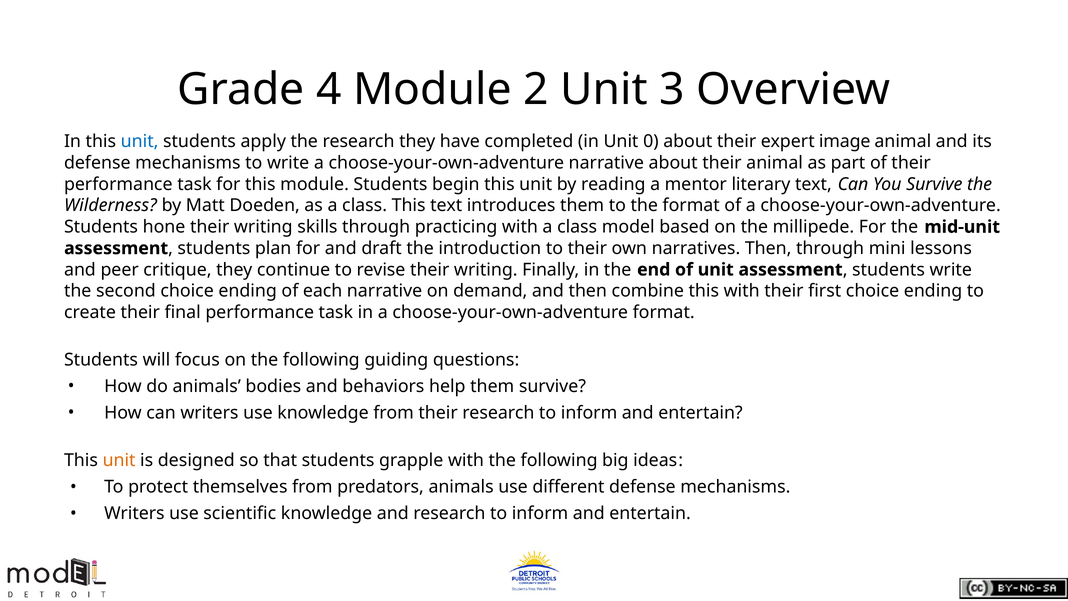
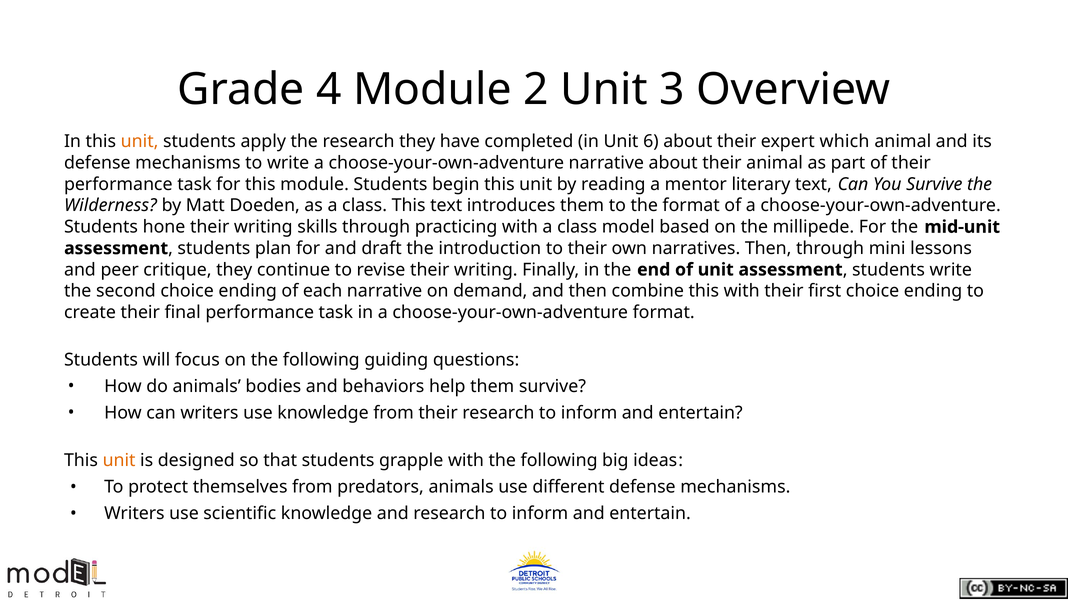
unit at (140, 141) colour: blue -> orange
0: 0 -> 6
image: image -> which
